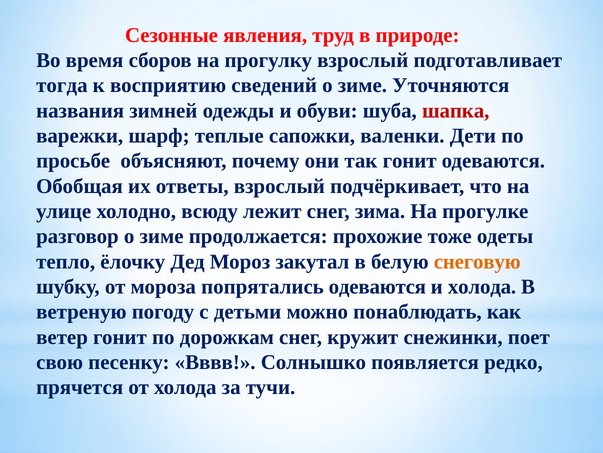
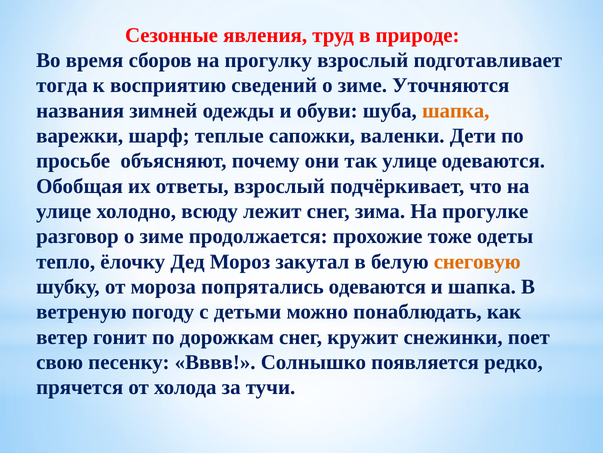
шапка at (456, 111) colour: red -> orange
так гонит: гонит -> улице
и холода: холода -> шапка
